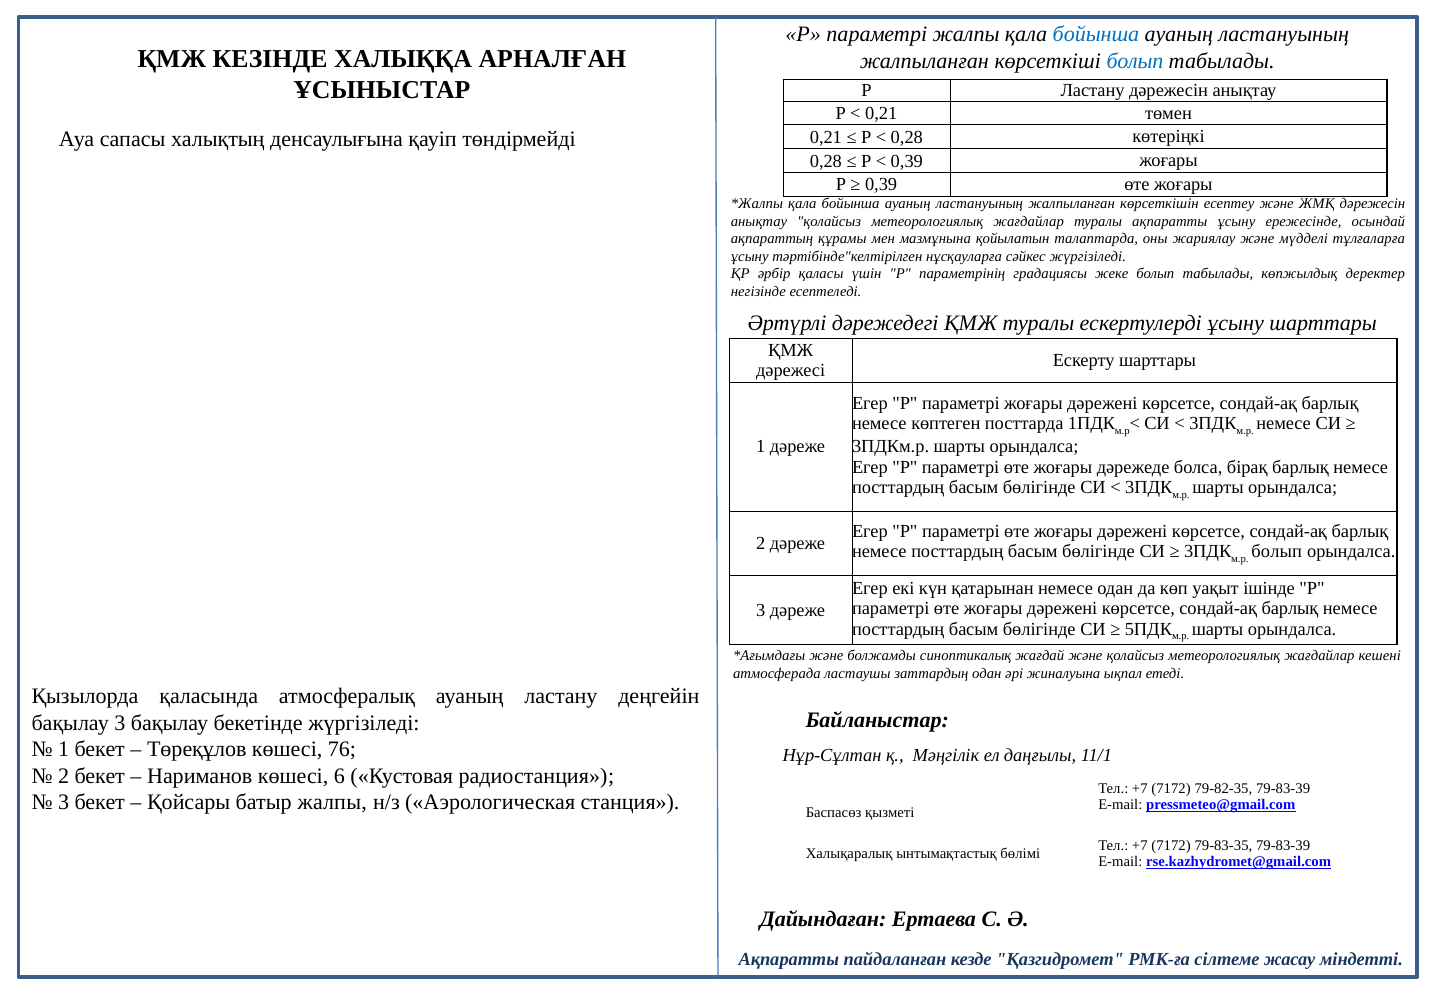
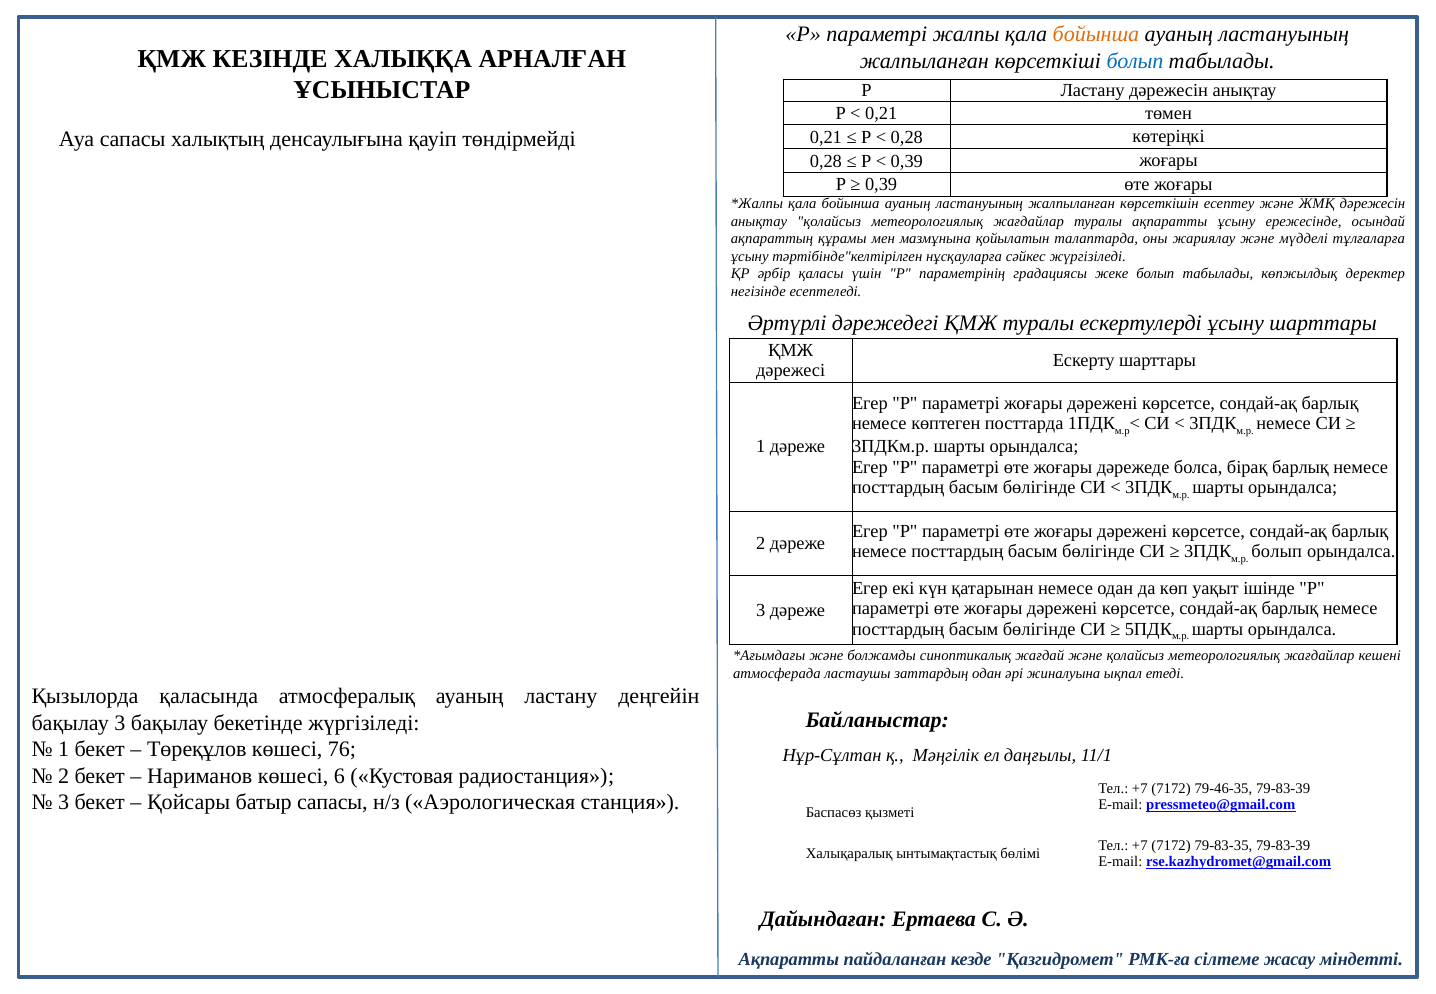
бойынша at (1096, 35) colour: blue -> orange
79-82-35: 79-82-35 -> 79-46-35
батыр жалпы: жалпы -> сапасы
